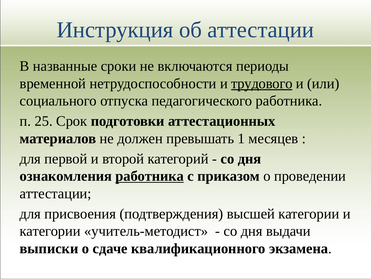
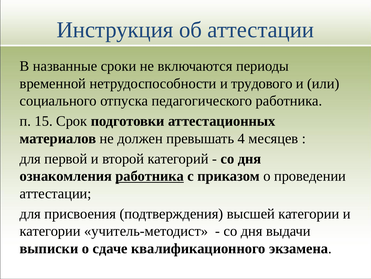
трудового underline: present -> none
25: 25 -> 15
1: 1 -> 4
